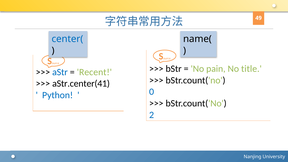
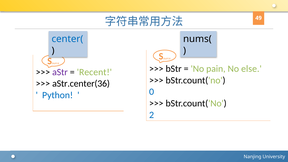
name(: name( -> nums(
title: title -> else
aStr colour: blue -> purple
aStr.center(41: aStr.center(41 -> aStr.center(36
